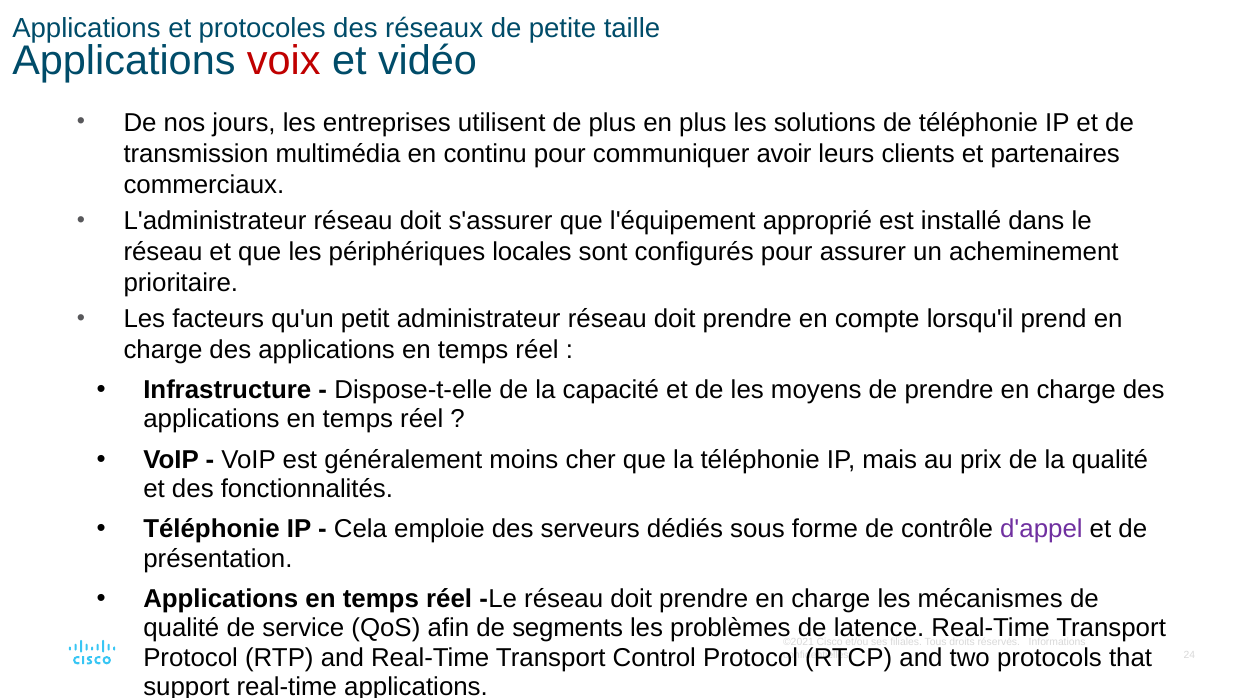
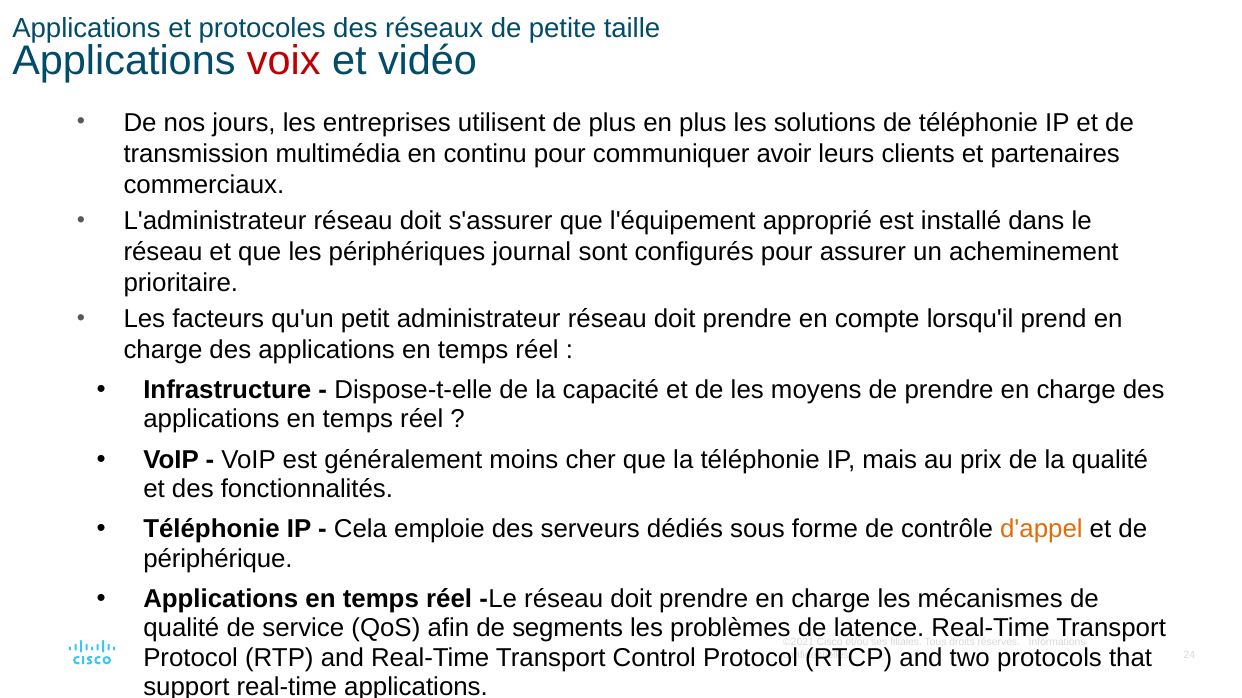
locales: locales -> journal
d'appel colour: purple -> orange
présentation: présentation -> périphérique
